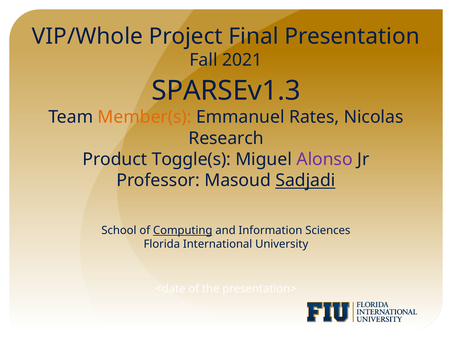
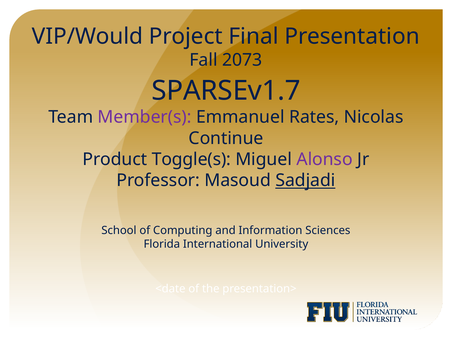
VIP/Whole: VIP/Whole -> VIP/Would
2021: 2021 -> 2073
SPARSEv1.3: SPARSEv1.3 -> SPARSEv1.7
Member(s colour: orange -> purple
Research: Research -> Continue
Computing underline: present -> none
